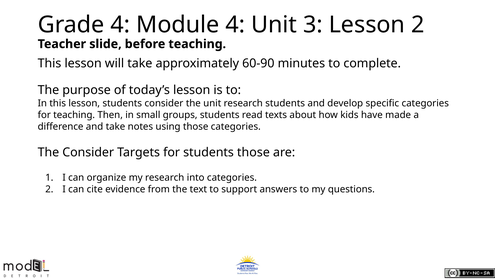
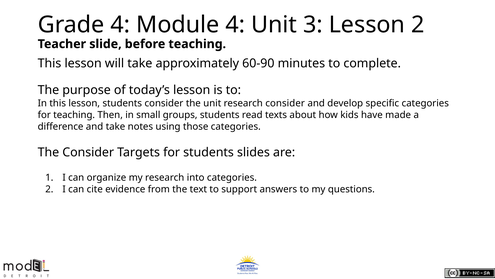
research students: students -> consider
students those: those -> slides
